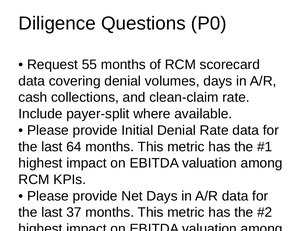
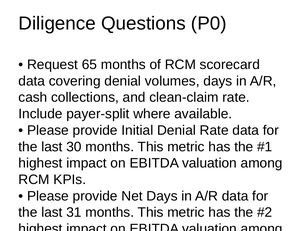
55: 55 -> 65
64: 64 -> 30
37: 37 -> 31
